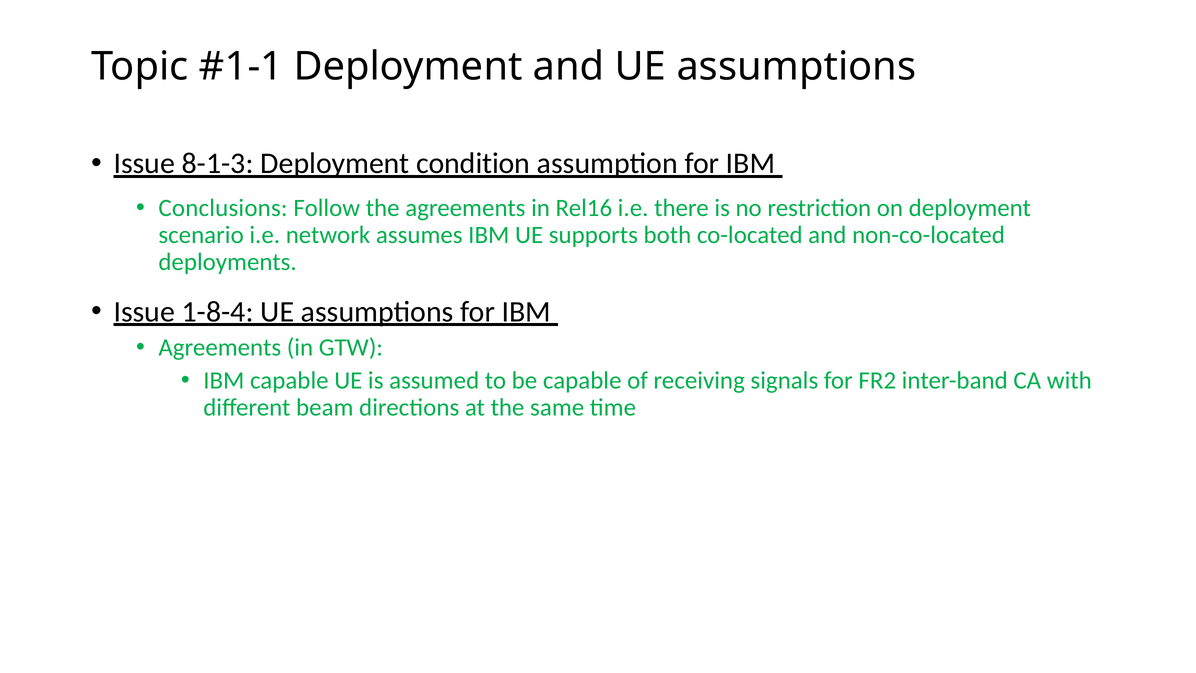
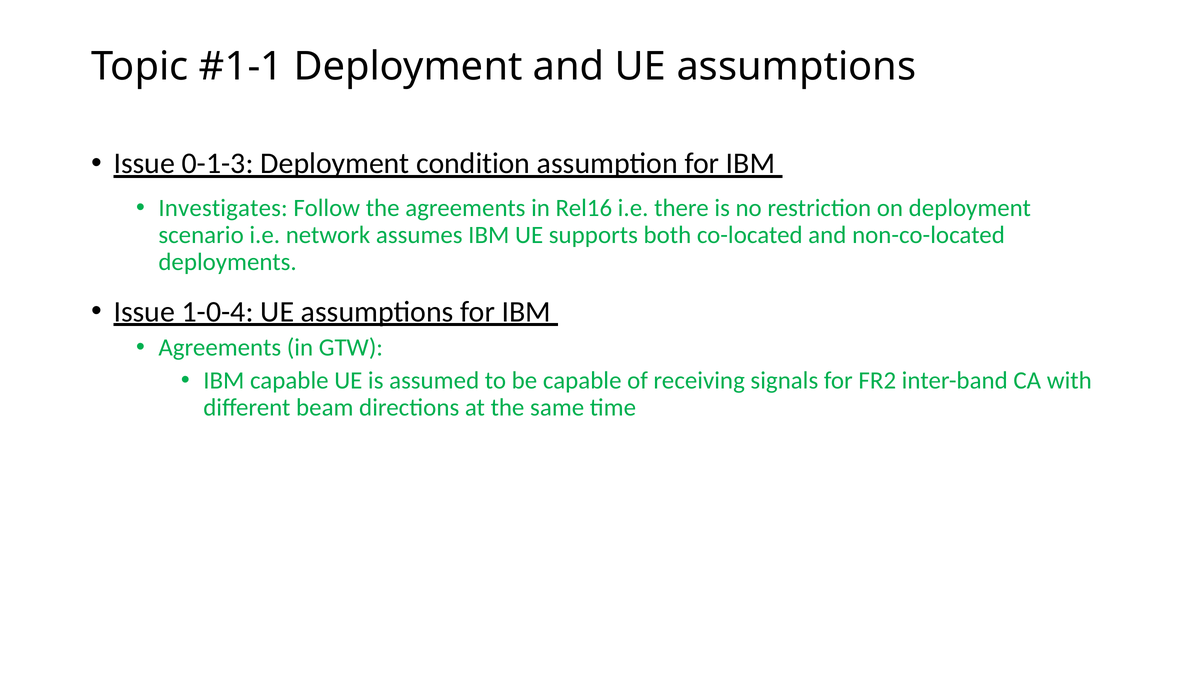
8-1-3: 8-1-3 -> 0-1-3
Conclusions: Conclusions -> Investigates
1-8-4: 1-8-4 -> 1-0-4
